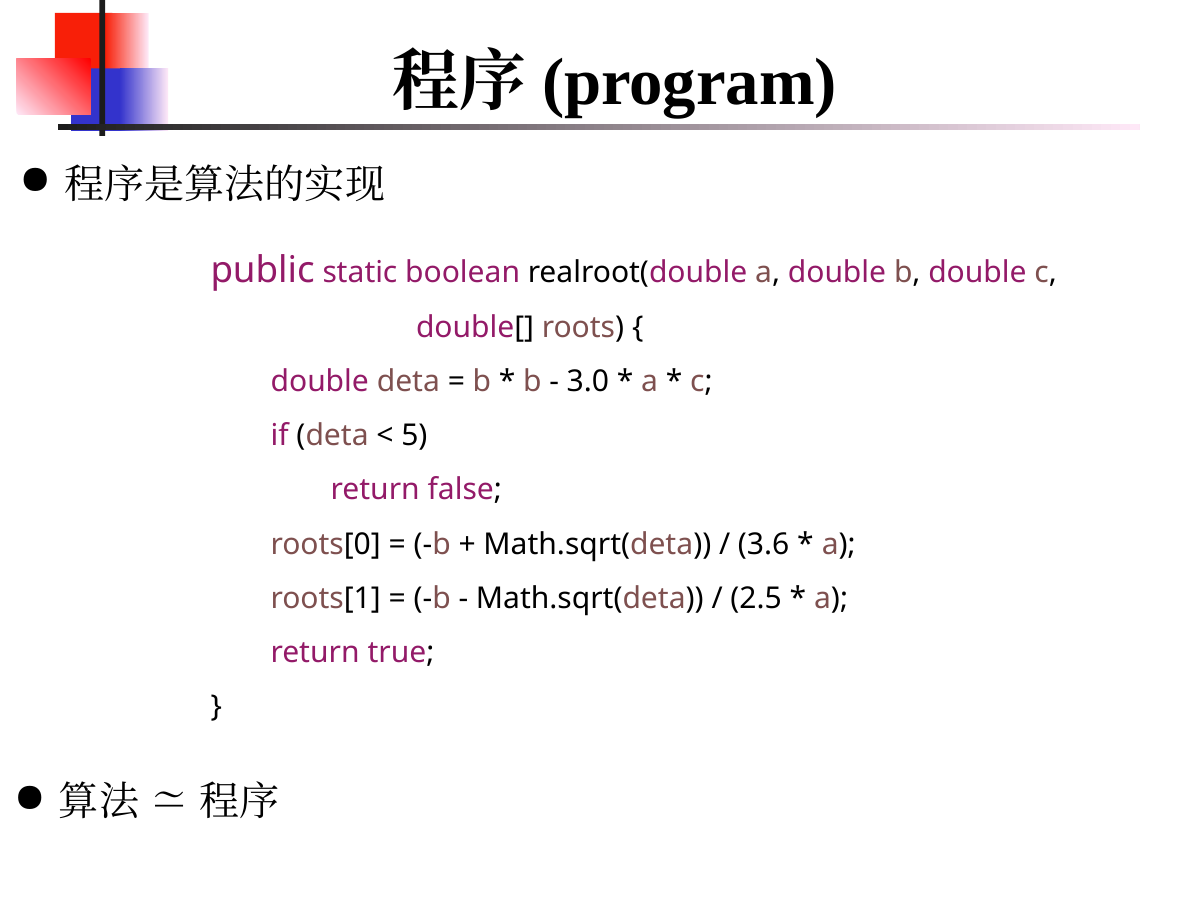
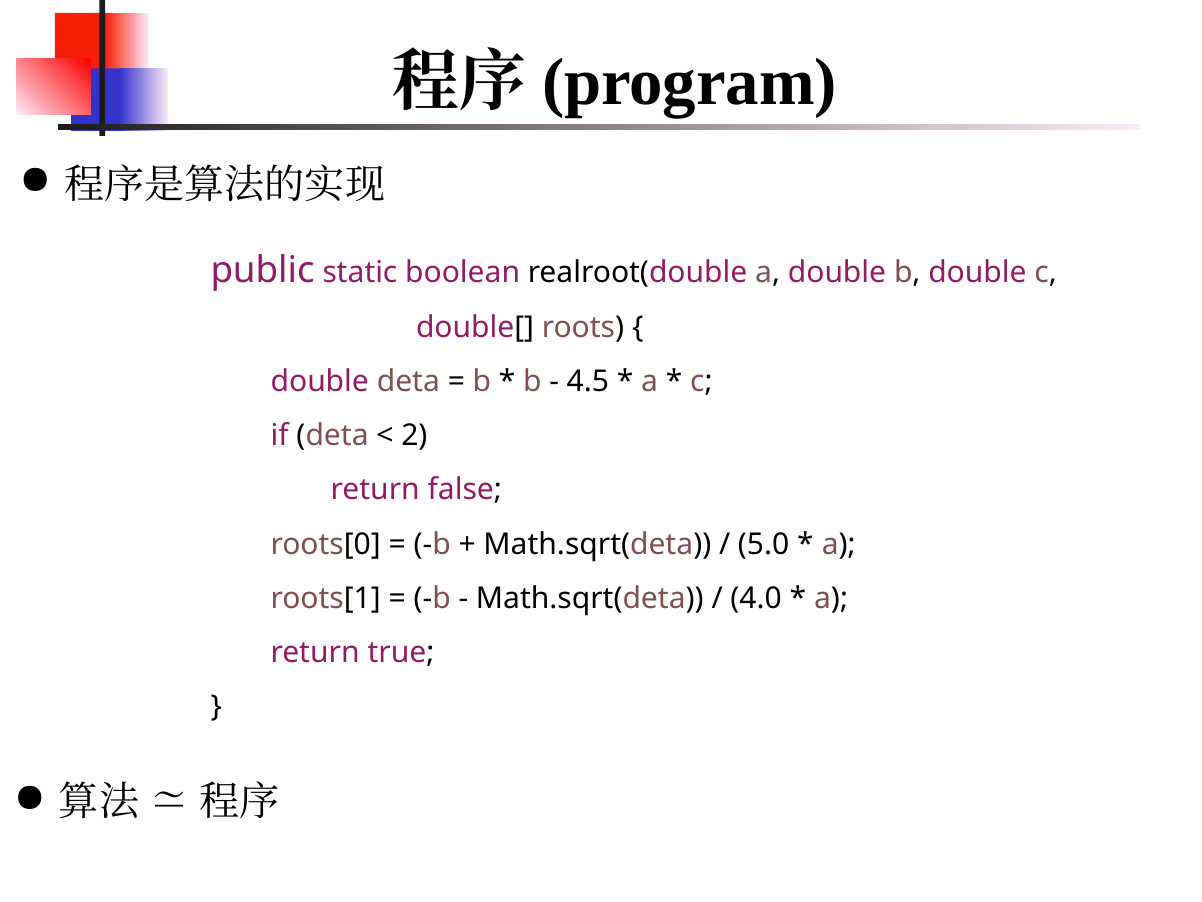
3.0: 3.0 -> 4.5
5: 5 -> 2
3.6: 3.6 -> 5.0
2.5: 2.5 -> 4.0
